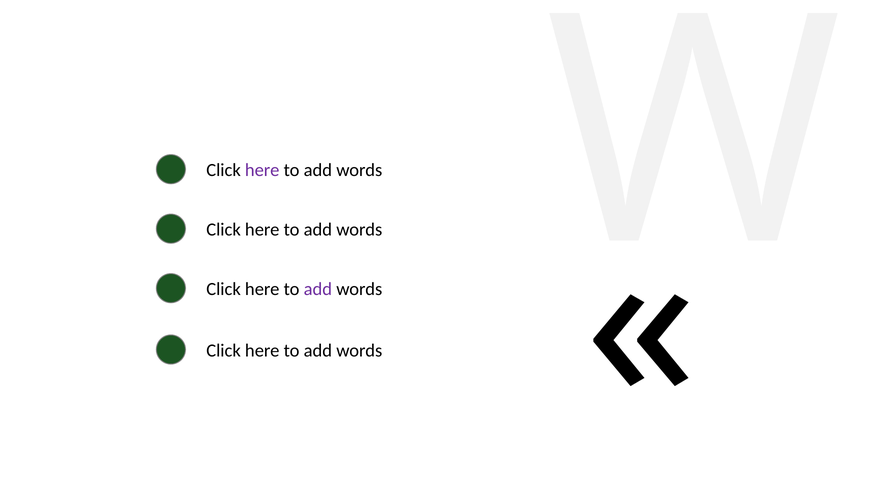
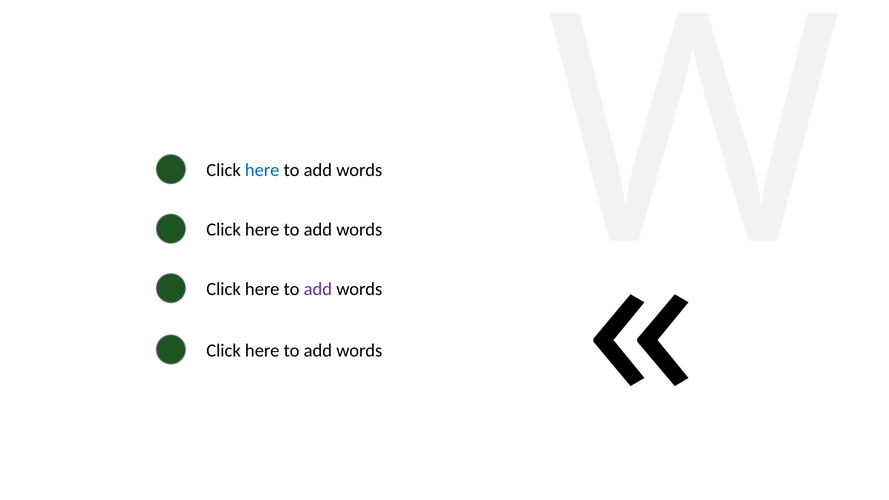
here at (262, 170) colour: purple -> blue
